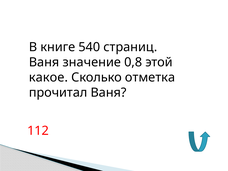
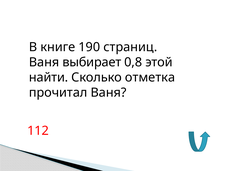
540: 540 -> 190
значение: значение -> выбирает
какое: какое -> найти
